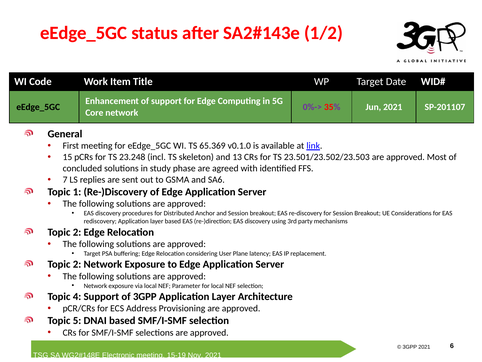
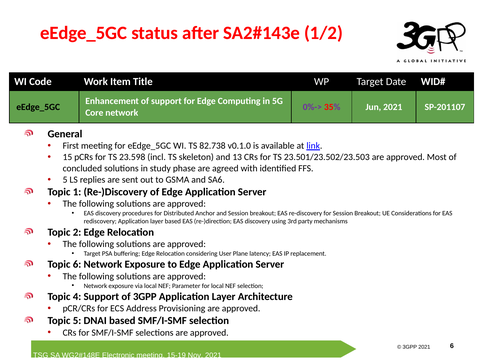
65.369: 65.369 -> 82.738
23.248: 23.248 -> 23.598
7 at (65, 179): 7 -> 5
2 at (77, 264): 2 -> 6
